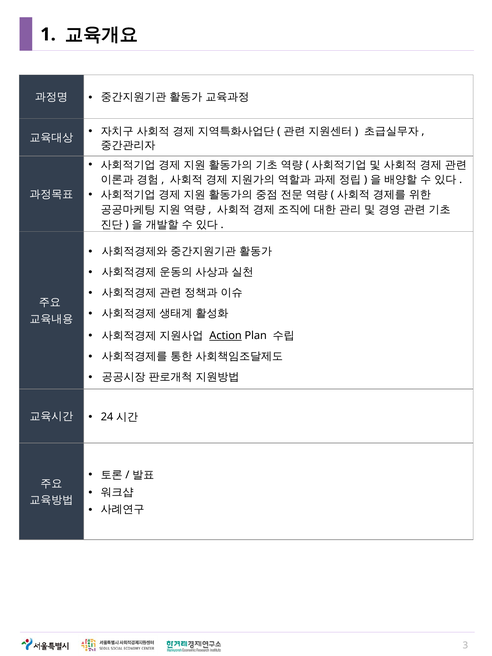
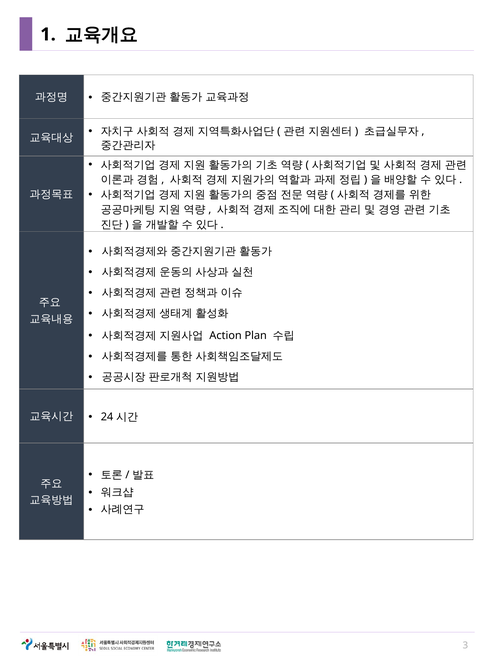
Action underline: present -> none
